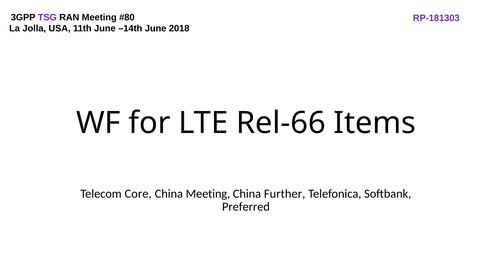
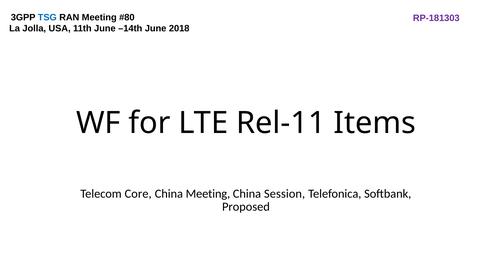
TSG colour: purple -> blue
Rel-66: Rel-66 -> Rel-11
Further: Further -> Session
Preferred: Preferred -> Proposed
